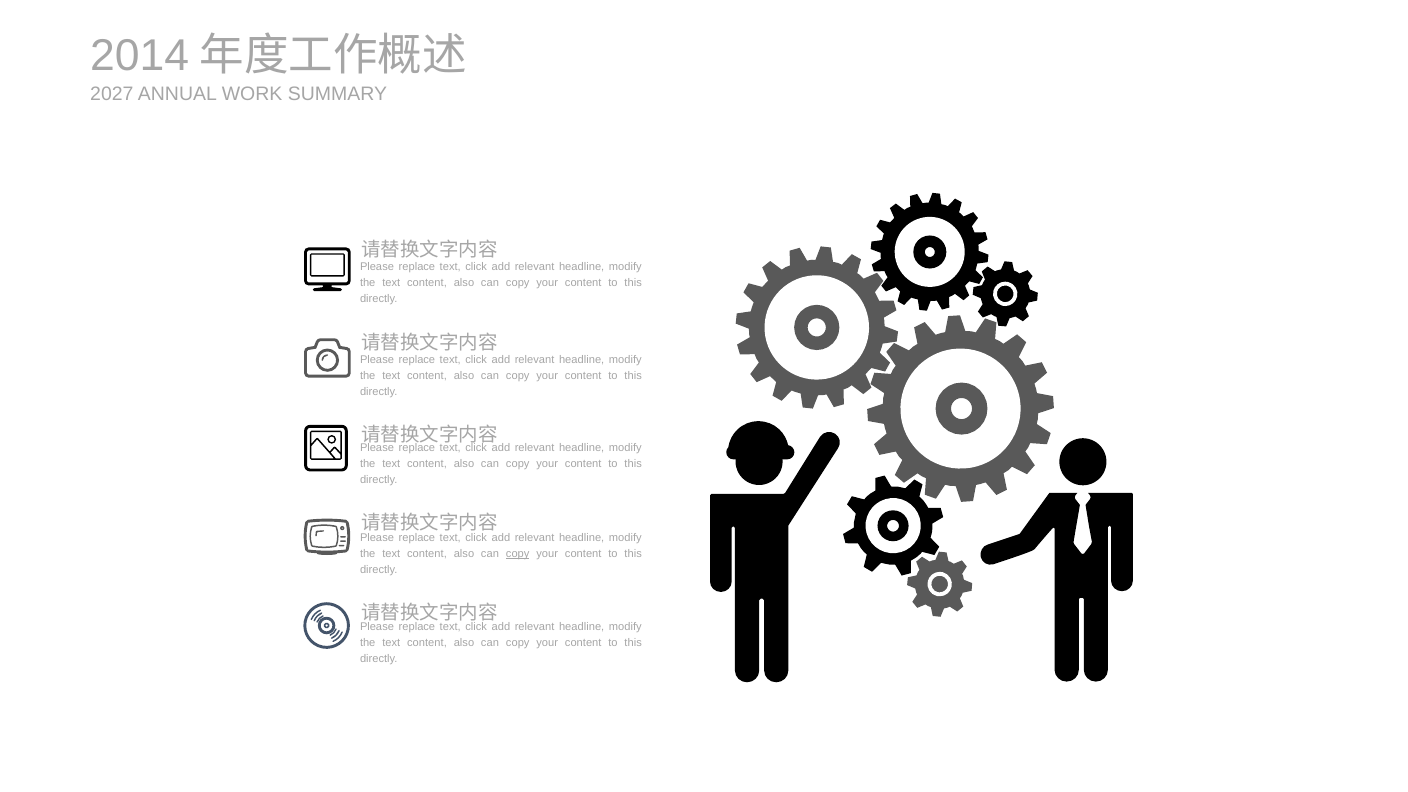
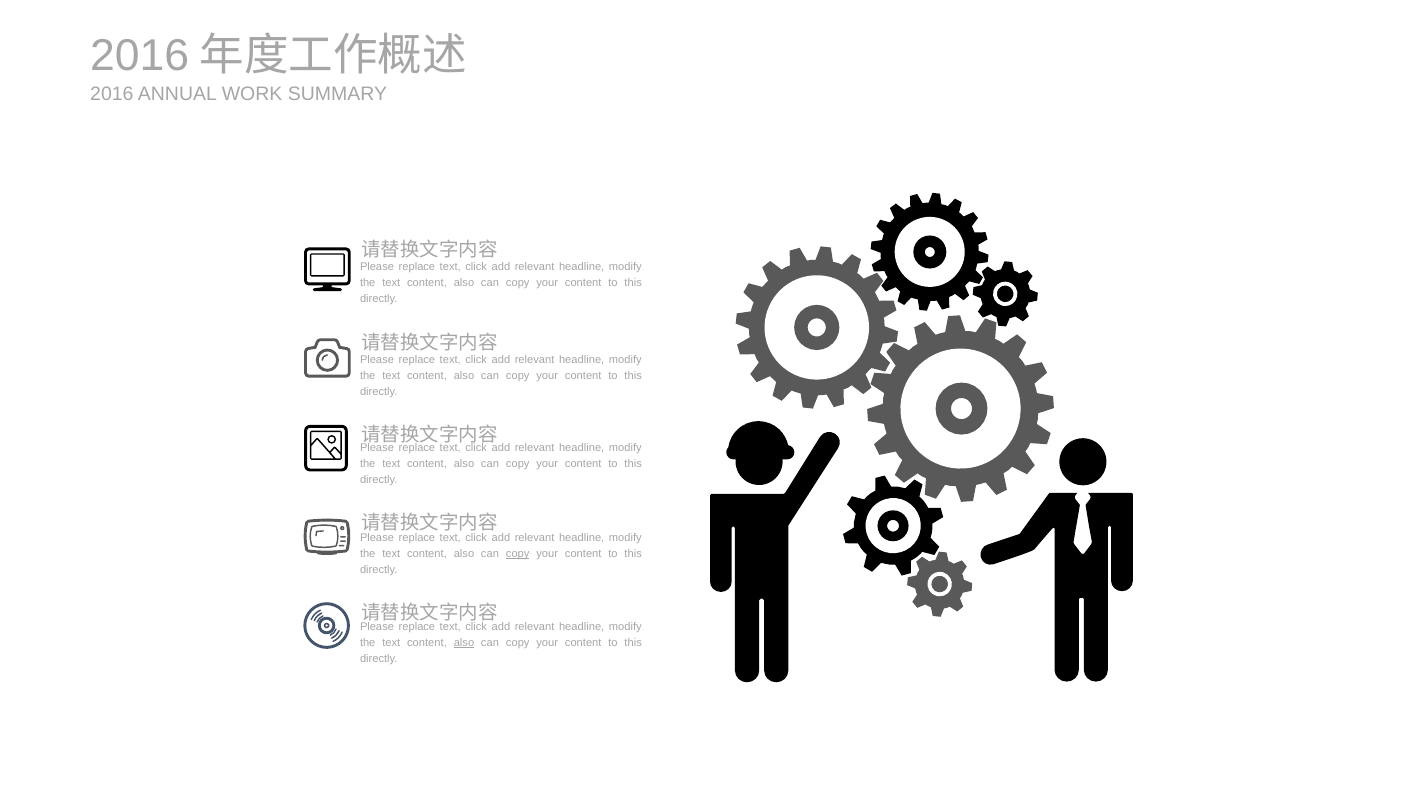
2014 at (140, 56): 2014 -> 2016
2027 at (112, 94): 2027 -> 2016
also at (464, 643) underline: none -> present
